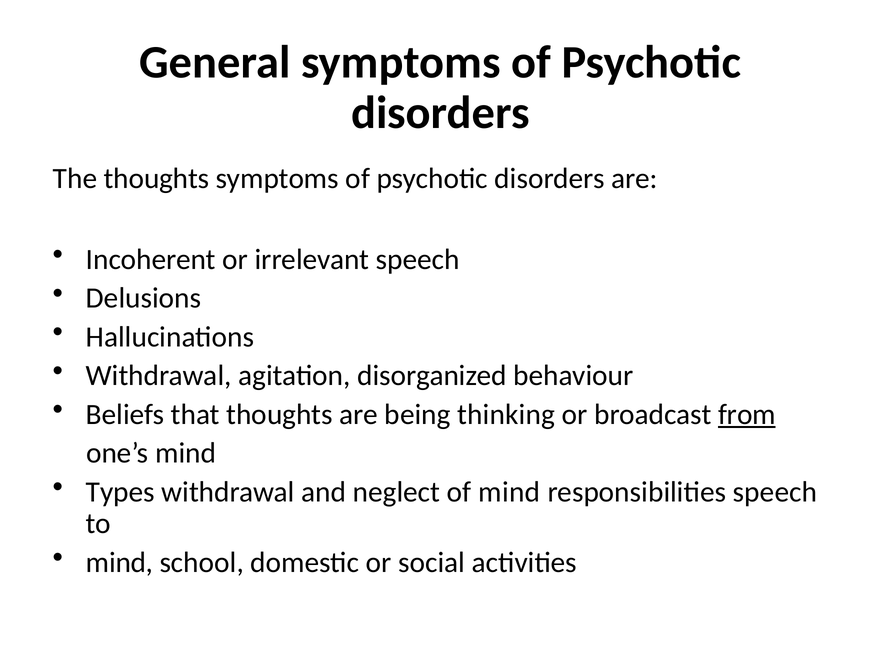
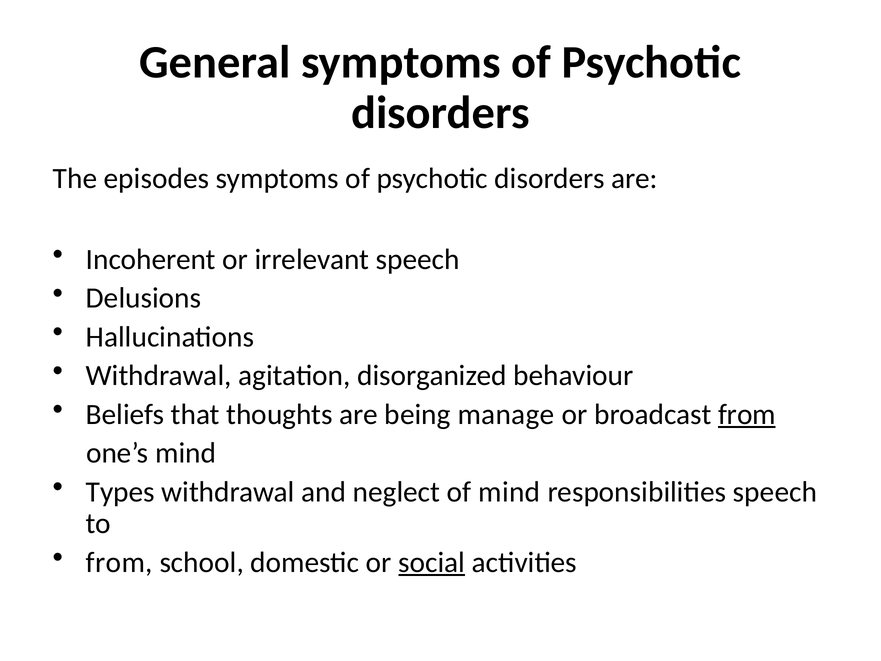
The thoughts: thoughts -> episodes
thinking: thinking -> manage
mind at (120, 562): mind -> from
social underline: none -> present
